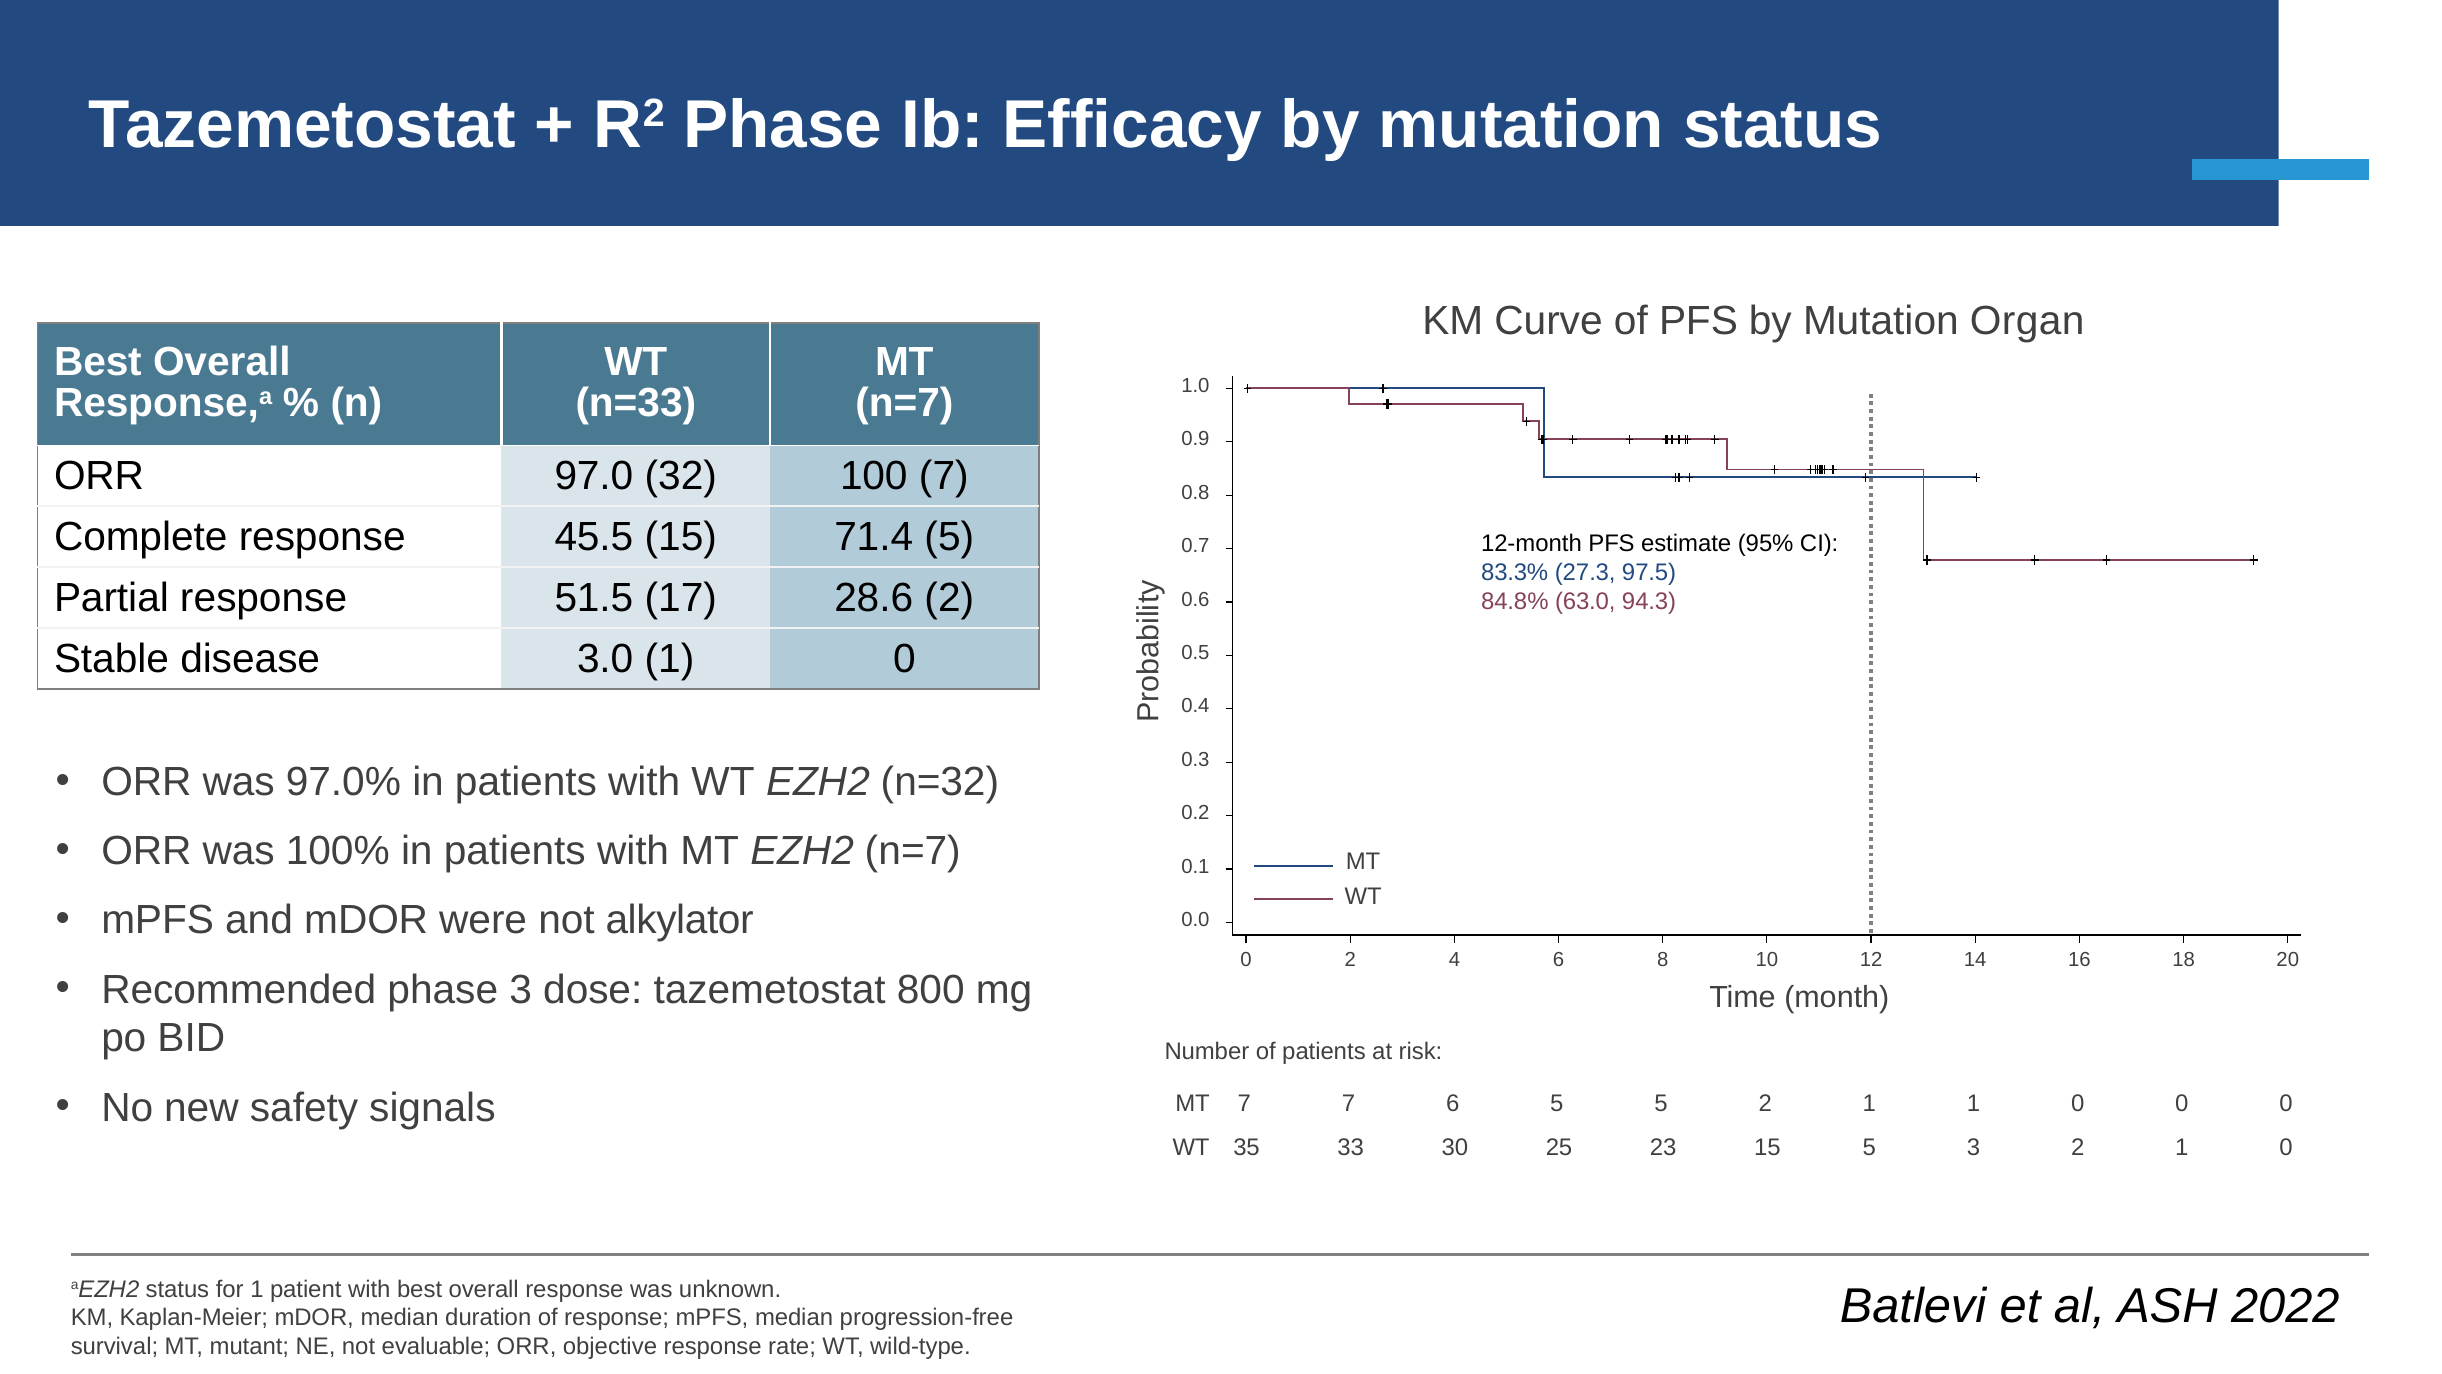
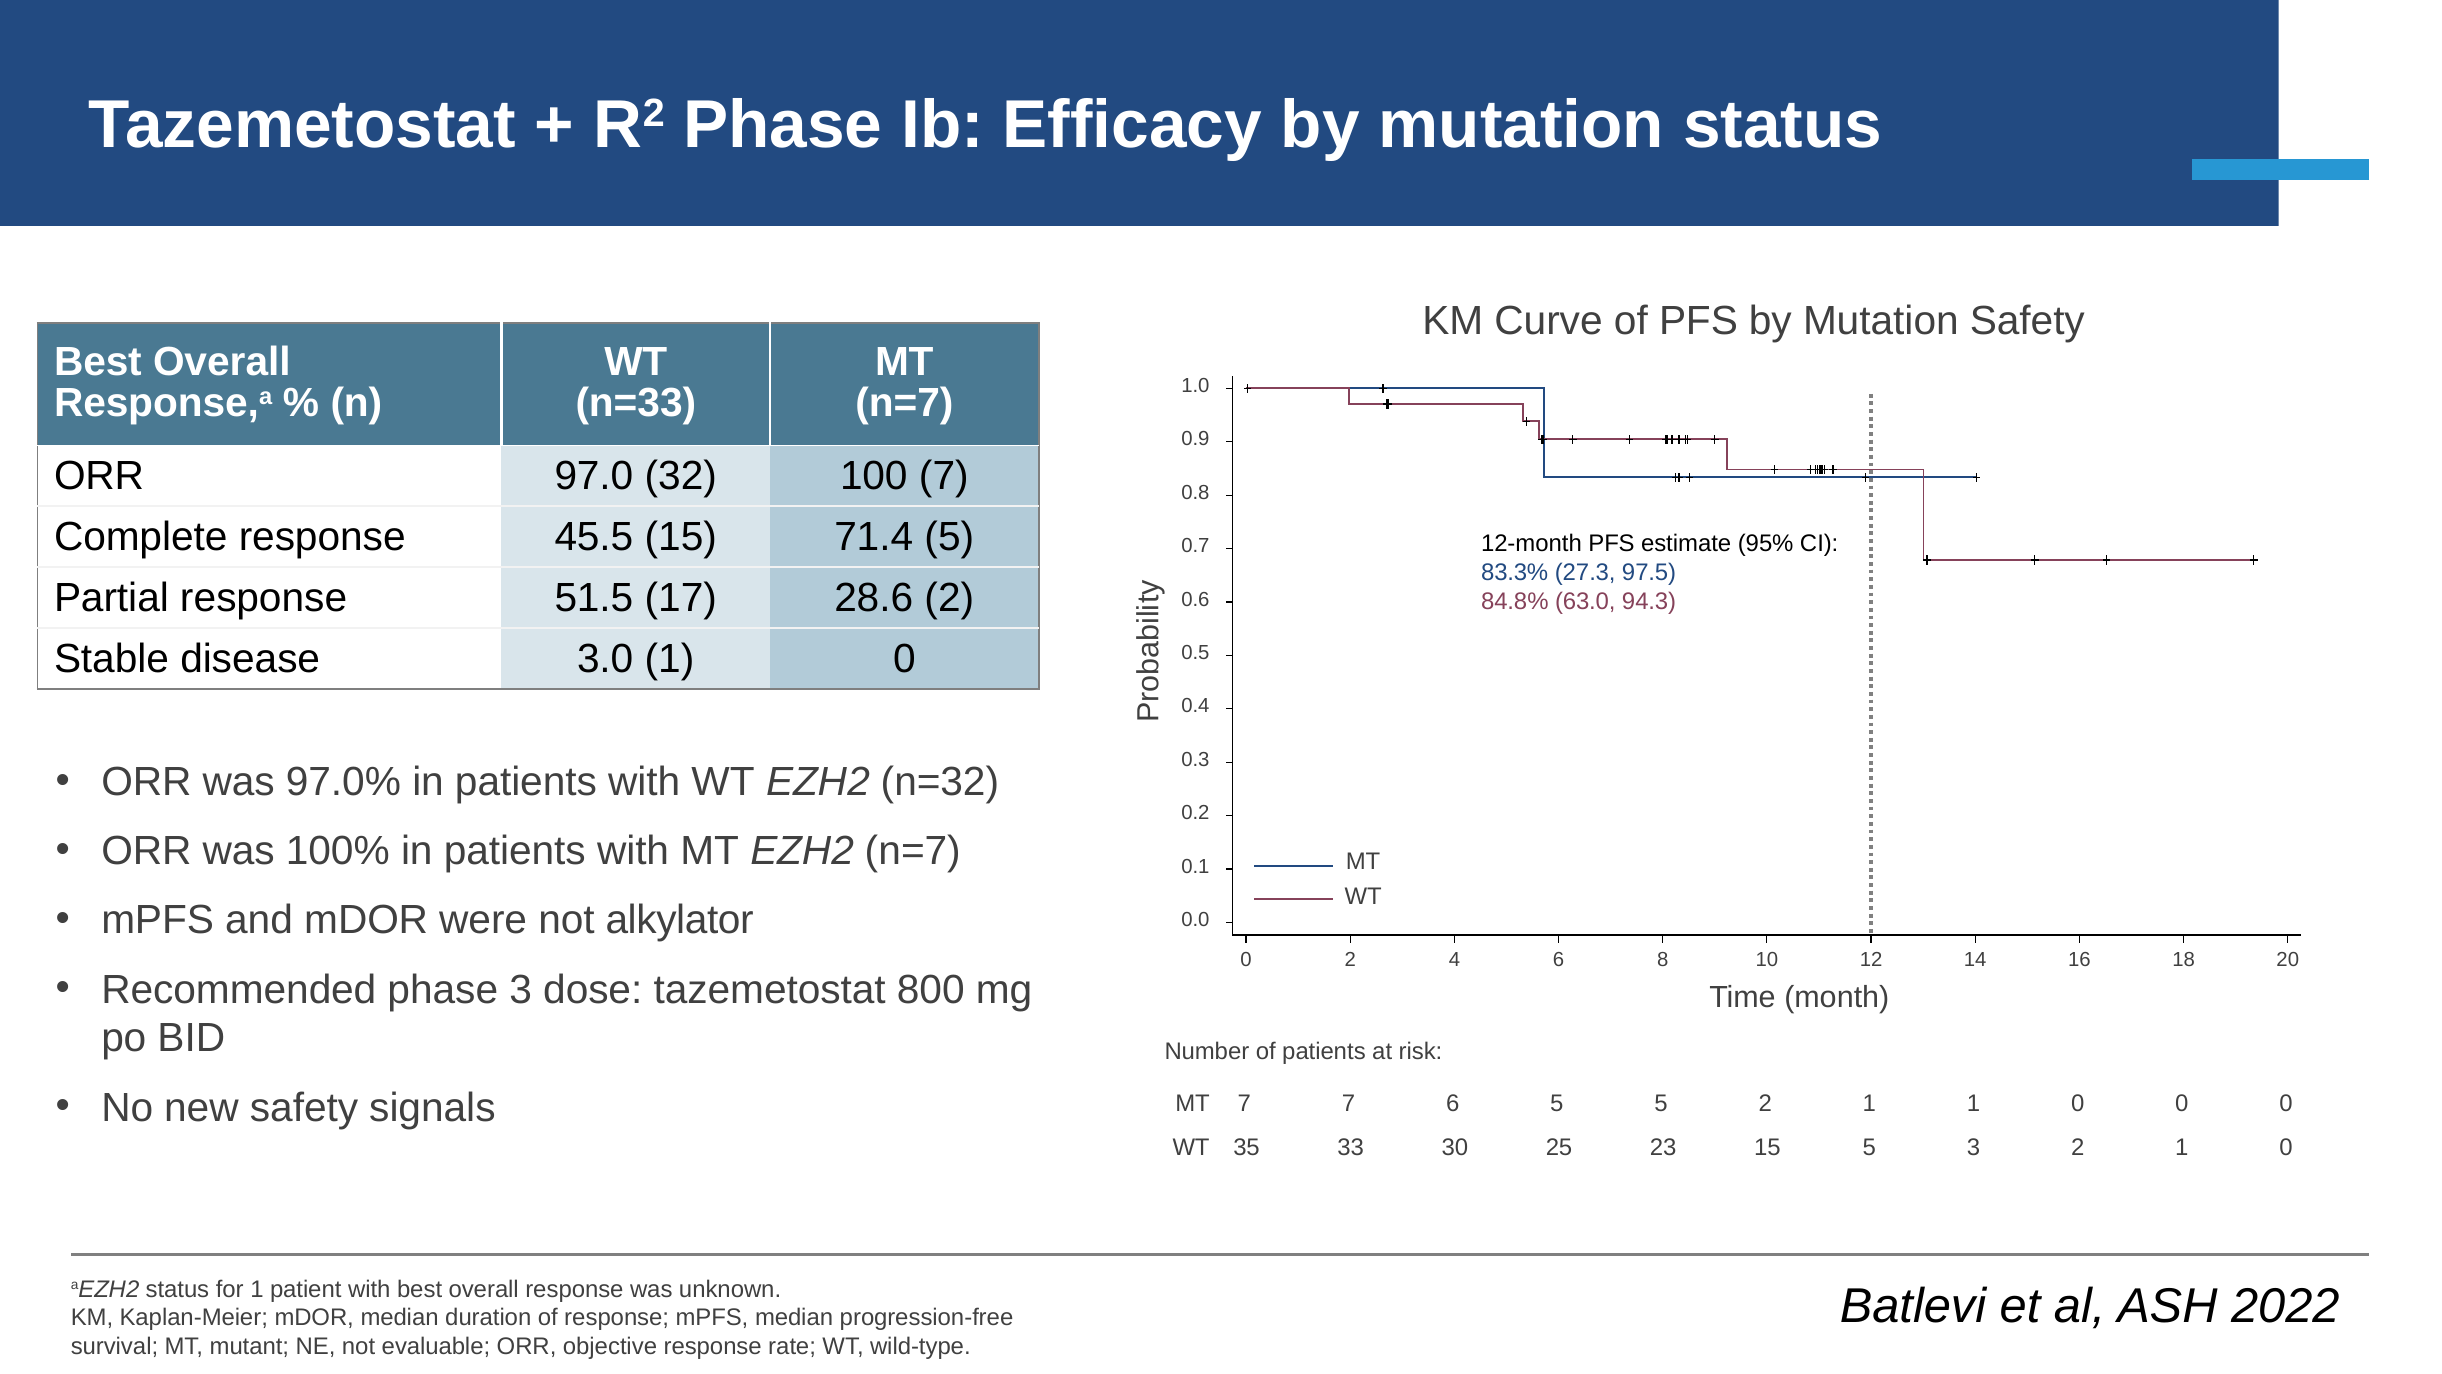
Mutation Organ: Organ -> Safety
